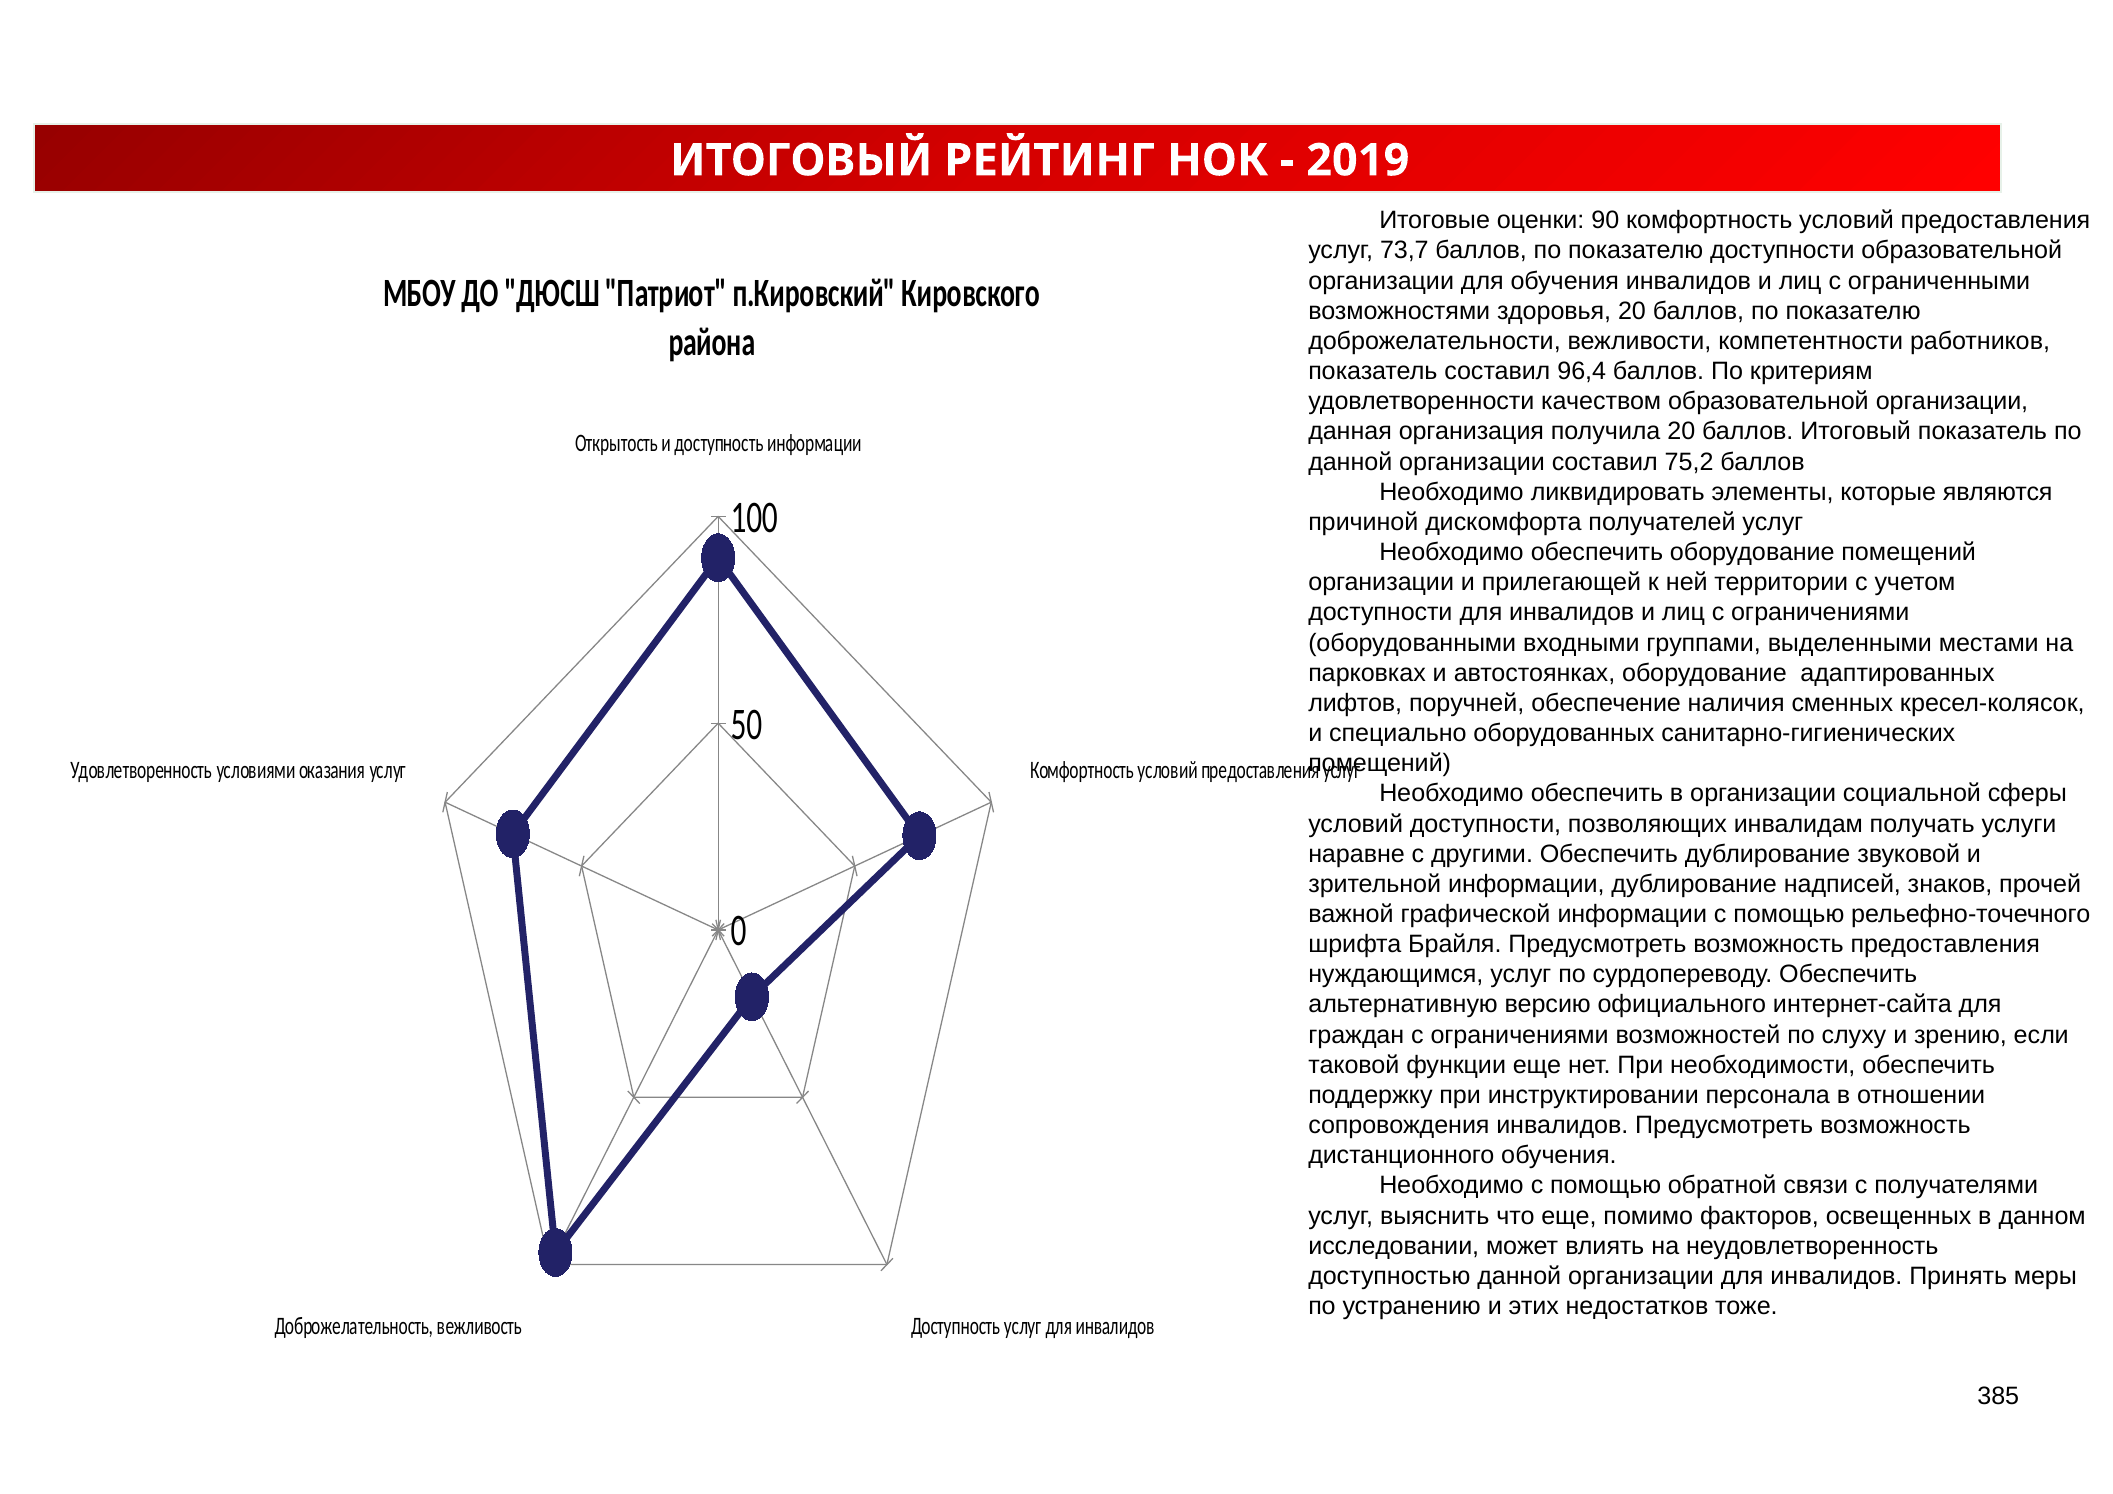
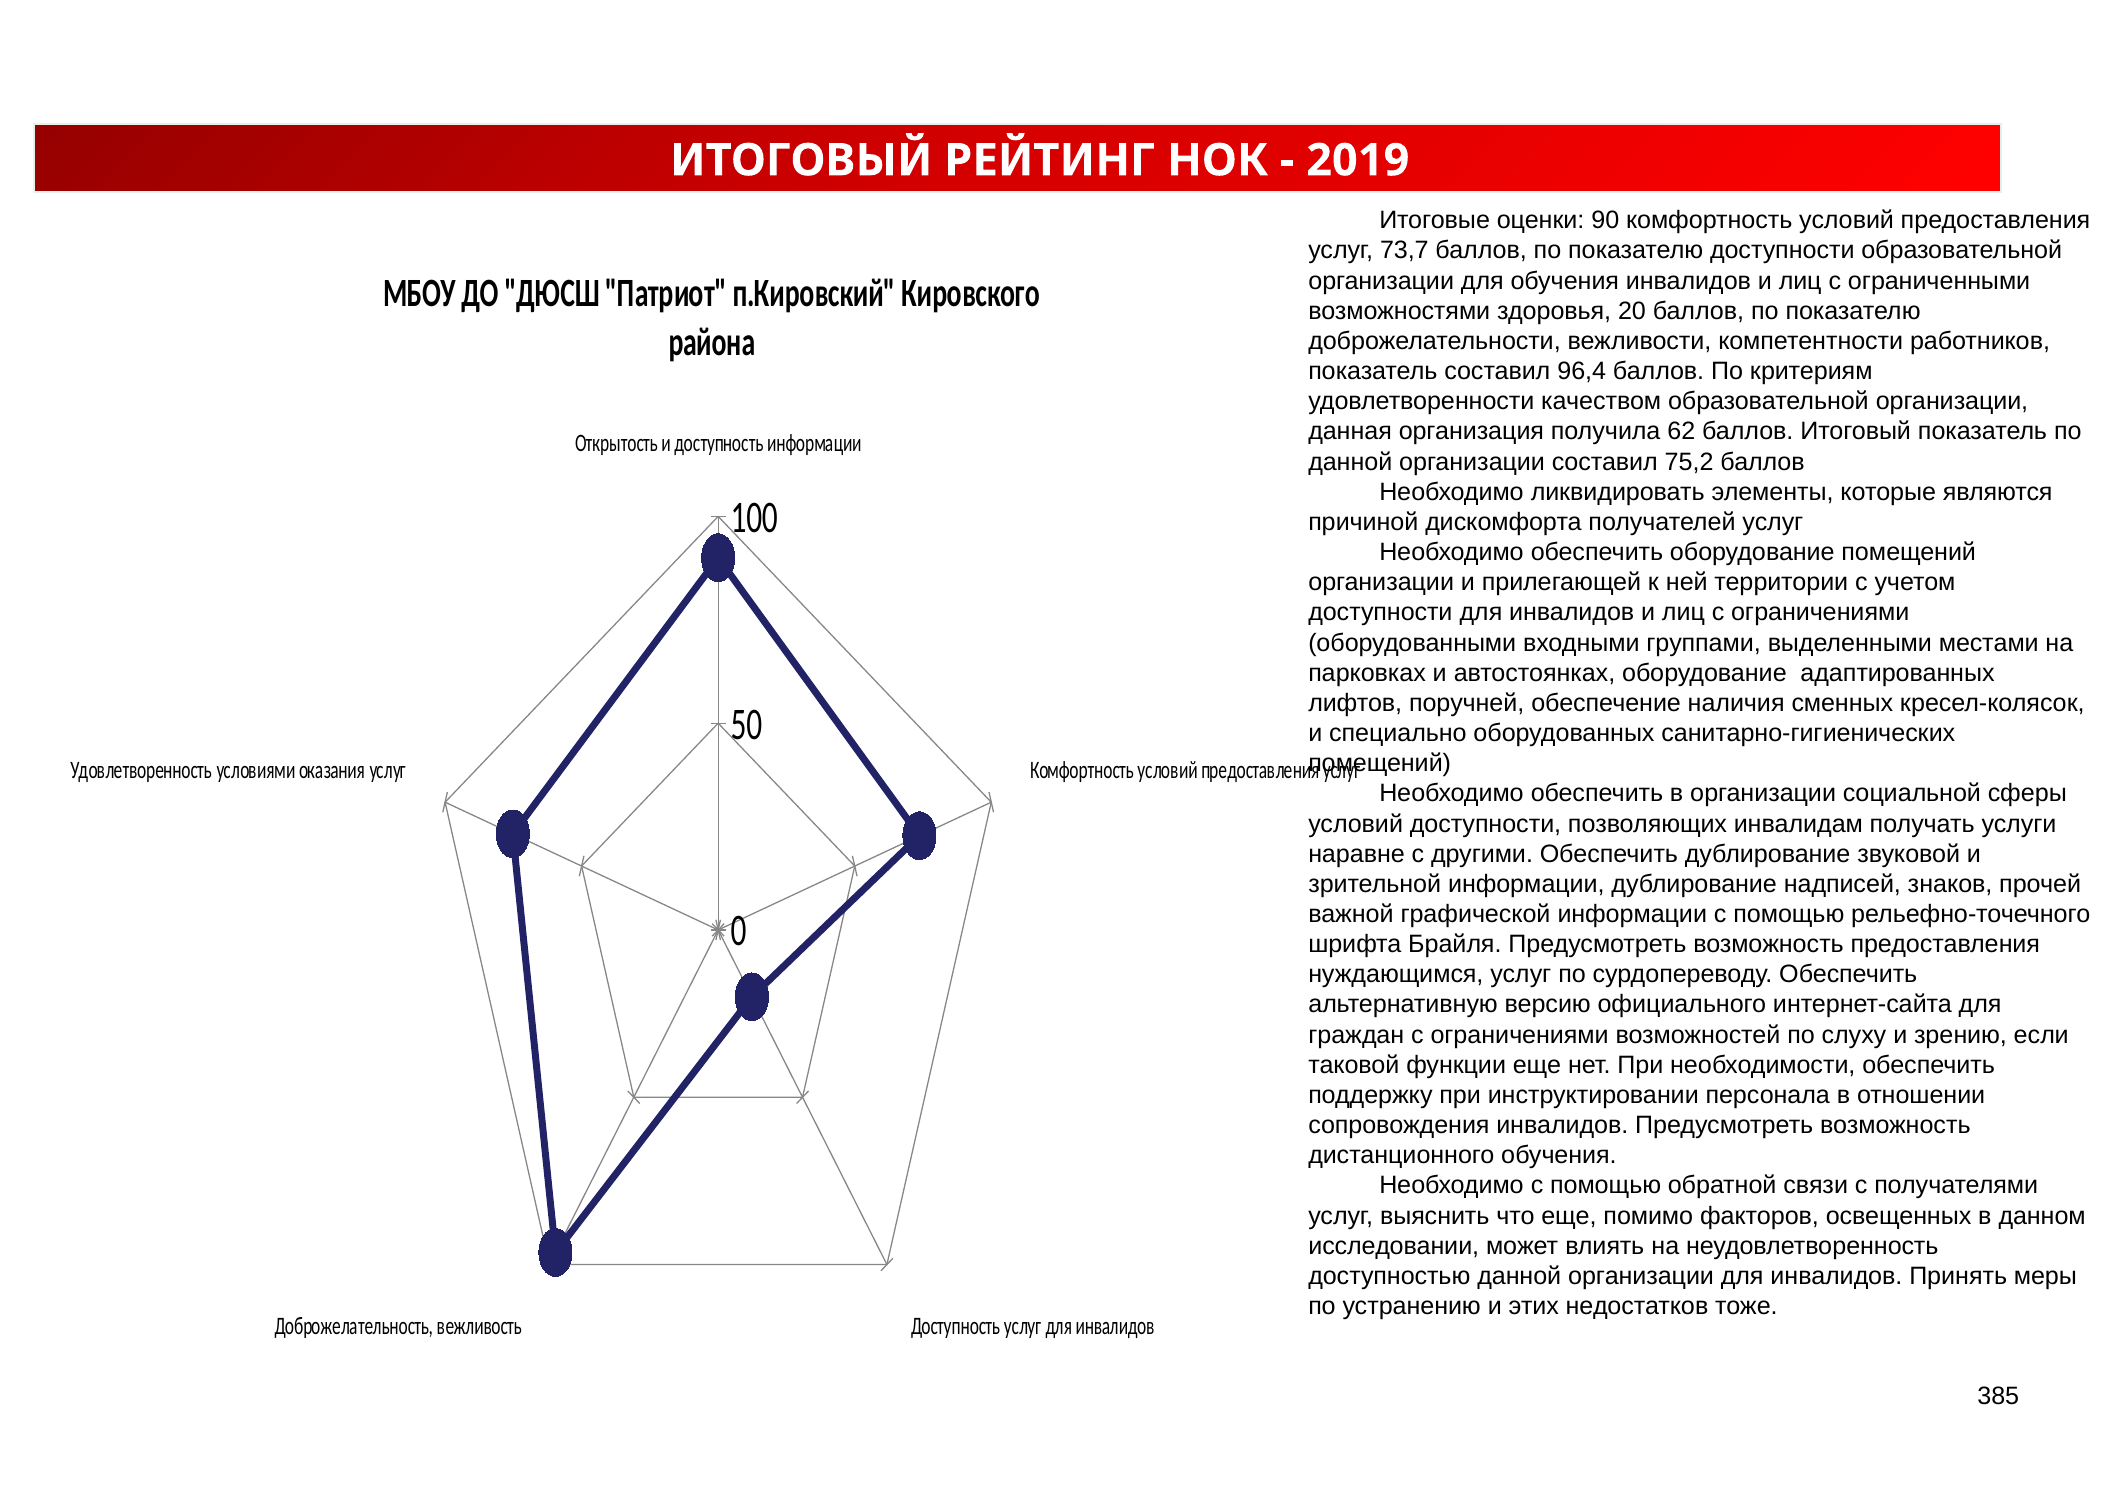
получила 20: 20 -> 62
